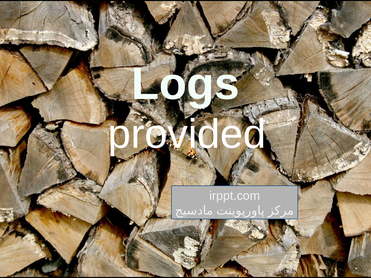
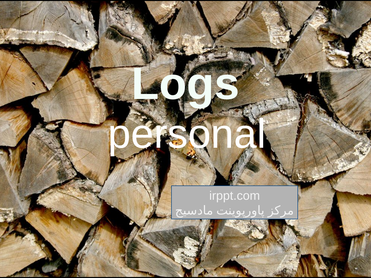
provided: provided -> personal
